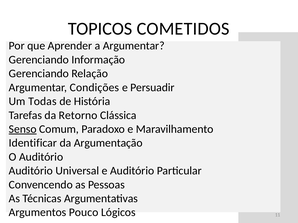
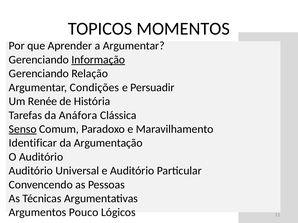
COMETIDOS: COMETIDOS -> MOMENTOS
Informação underline: none -> present
Todas: Todas -> Renée
Retorno: Retorno -> Anáfora
